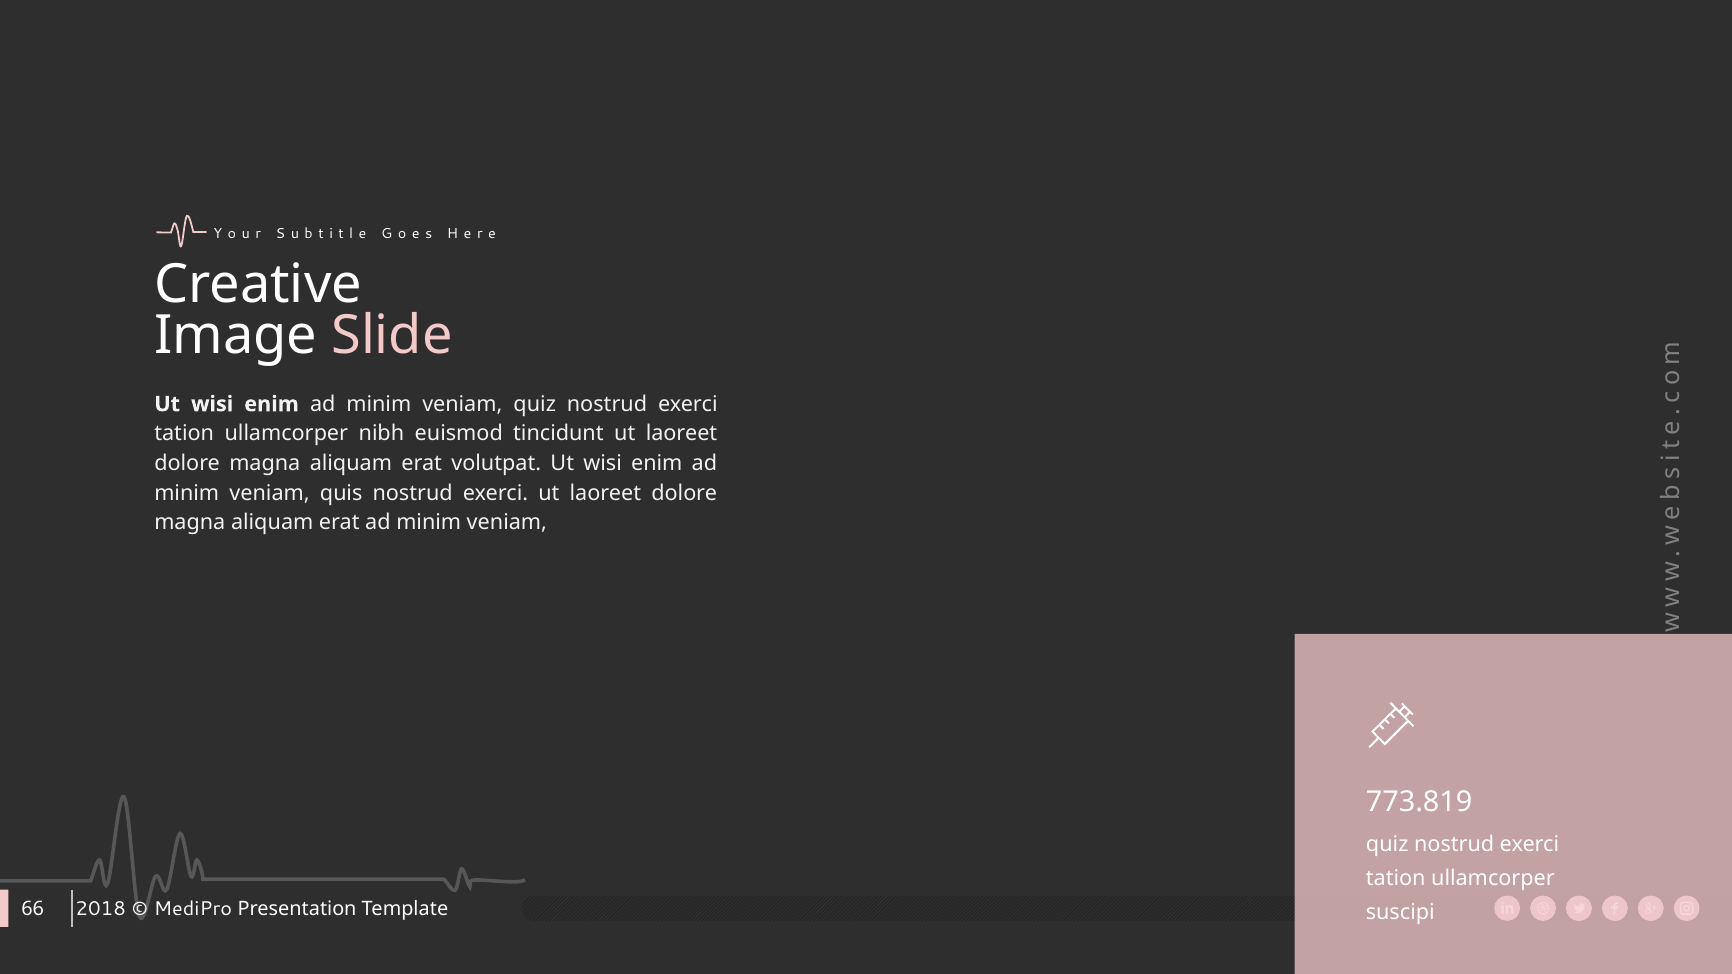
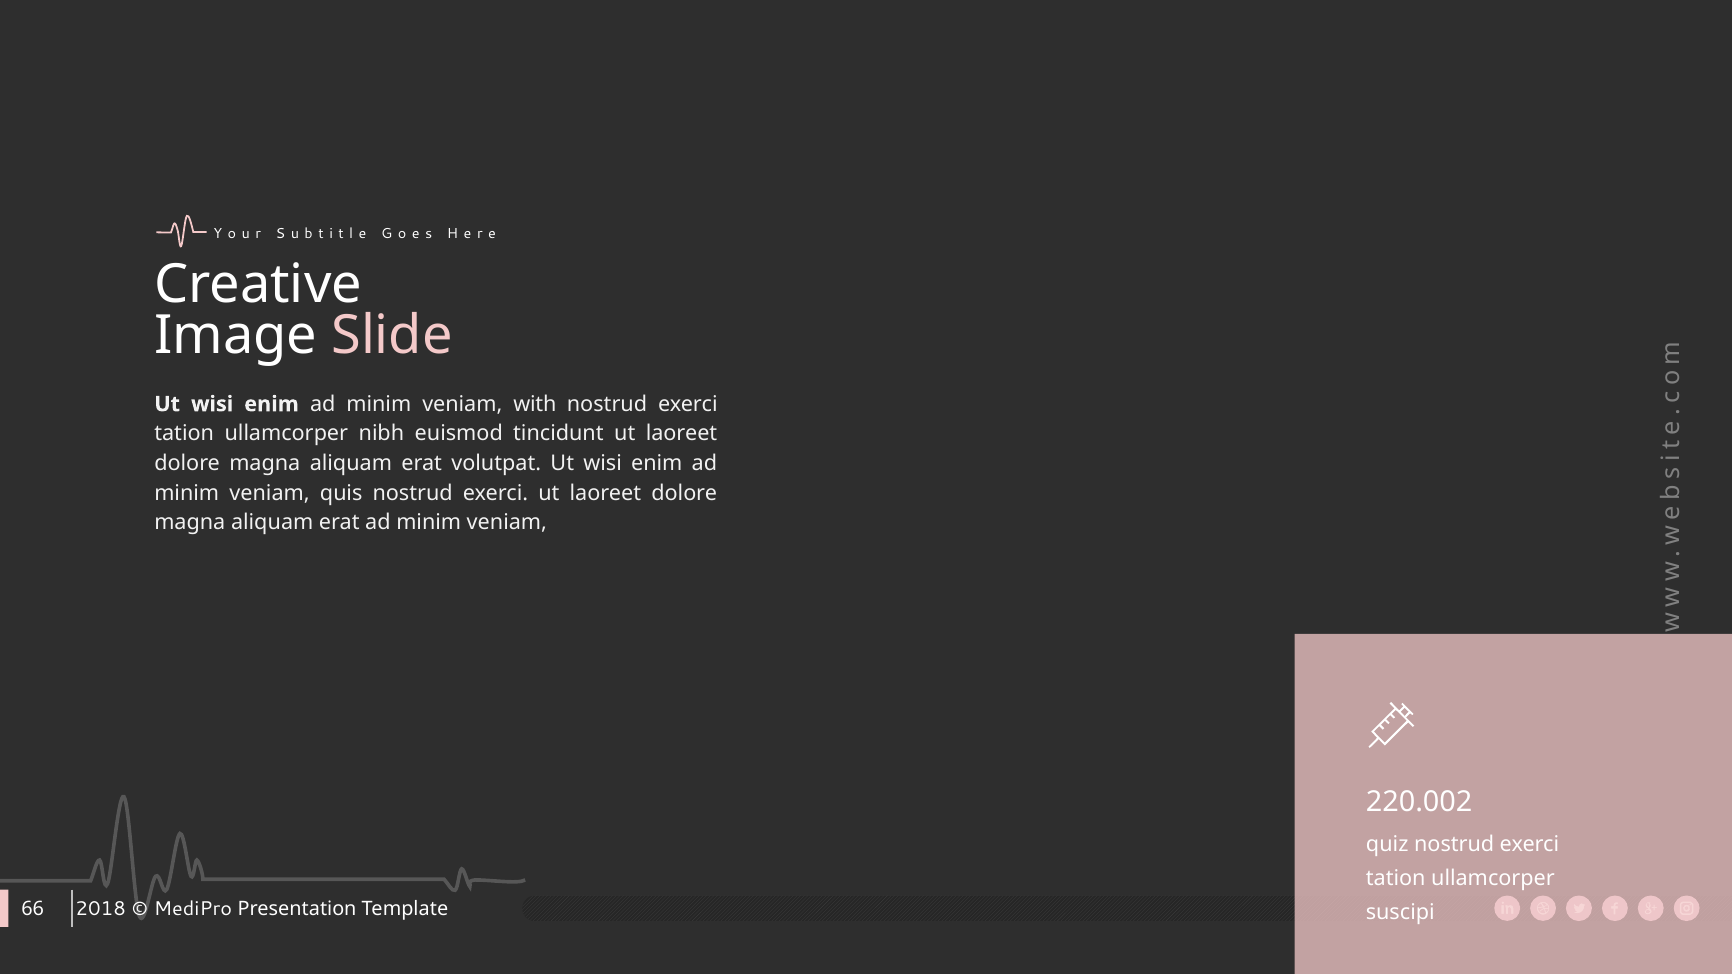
veniam quiz: quiz -> with
773.819: 773.819 -> 220.002
